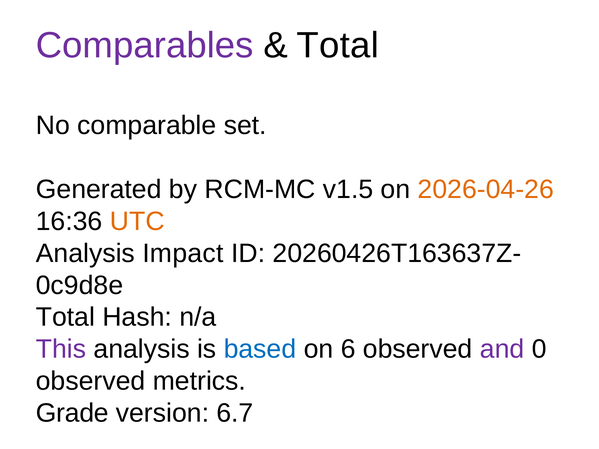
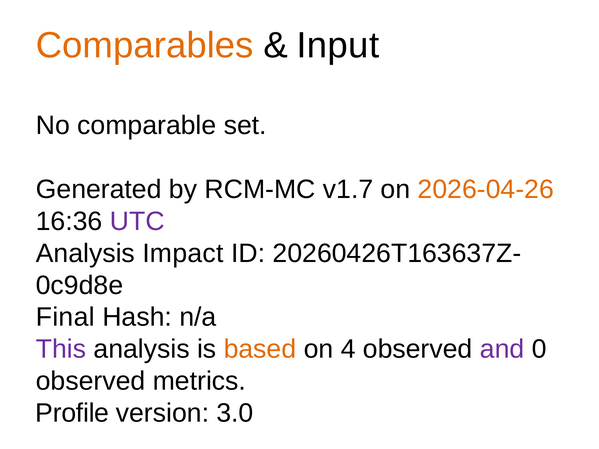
Comparables colour: purple -> orange
Total at (338, 45): Total -> Input
v1.5: v1.5 -> v1.7
UTC colour: orange -> purple
Total at (65, 317): Total -> Final
based colour: blue -> orange
6: 6 -> 4
Grade: Grade -> Profile
6.7: 6.7 -> 3.0
